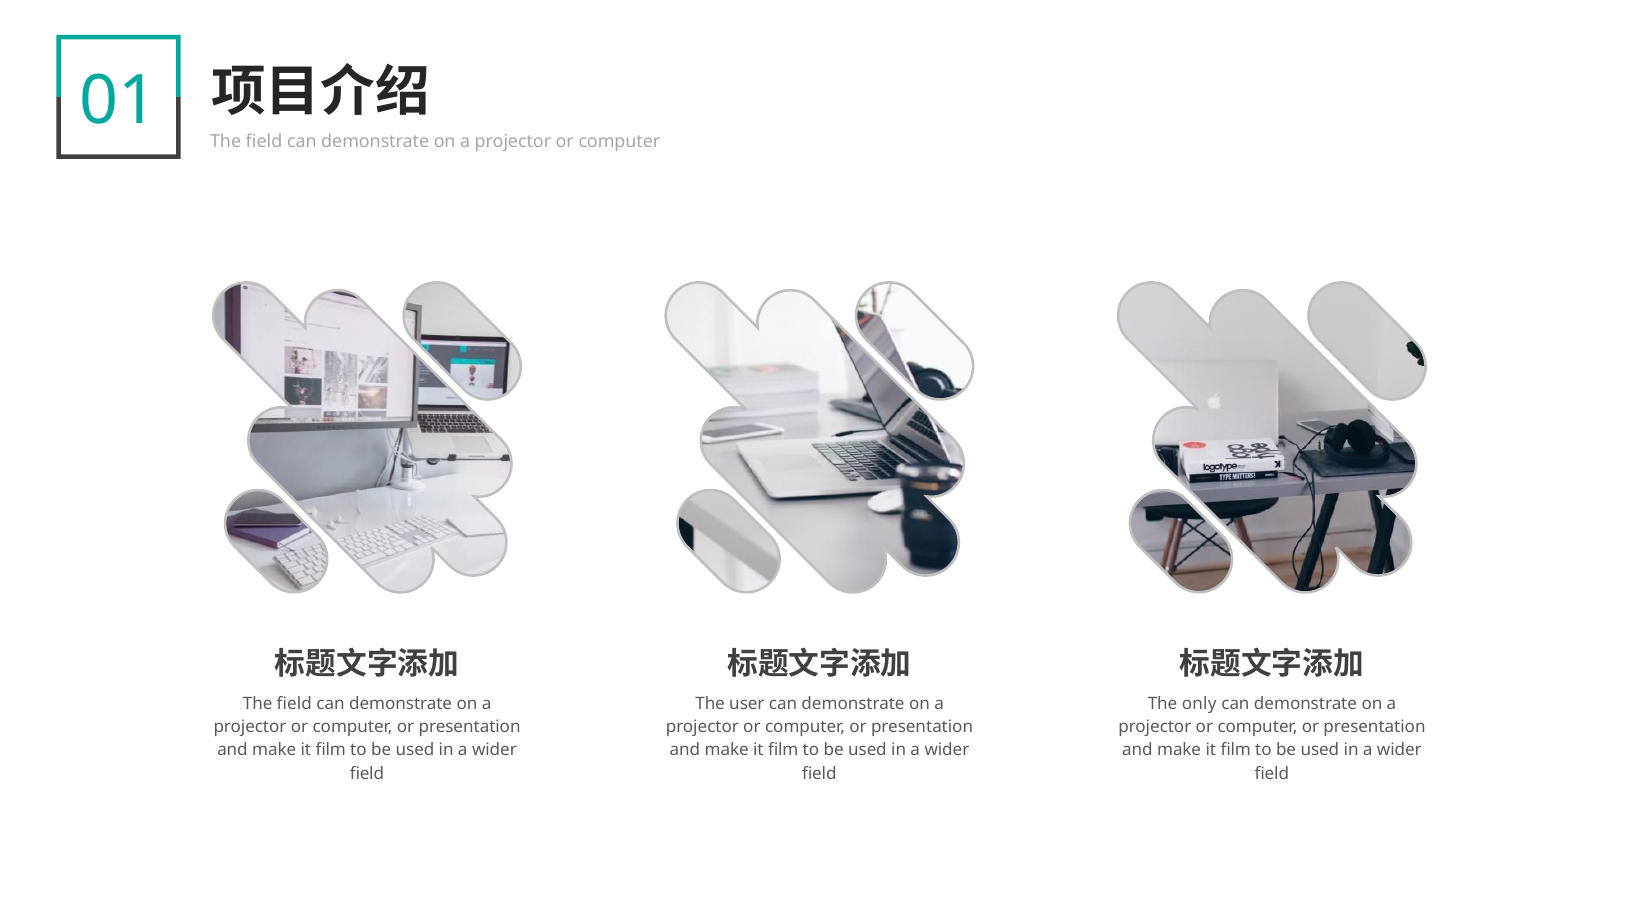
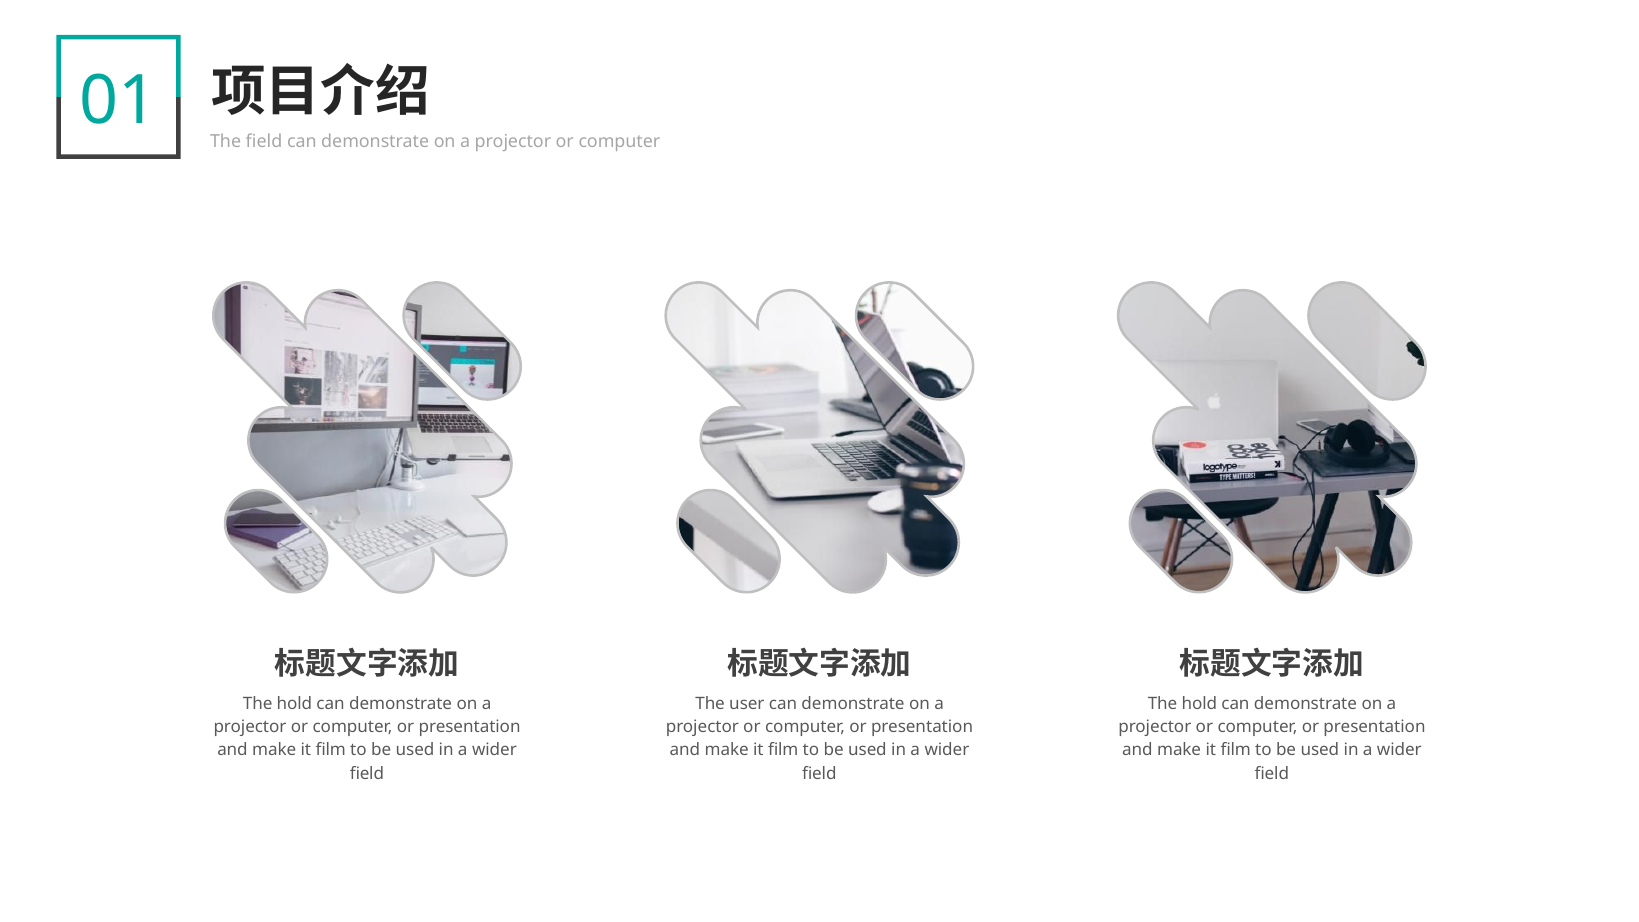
field at (294, 704): field -> hold
only at (1199, 704): only -> hold
